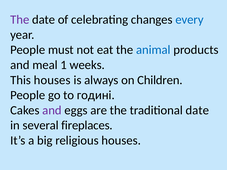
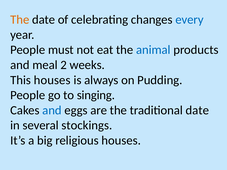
The at (20, 20) colour: purple -> orange
1: 1 -> 2
Children: Children -> Pudding
годині: годині -> singing
and at (52, 110) colour: purple -> blue
fireplaces: fireplaces -> stockings
